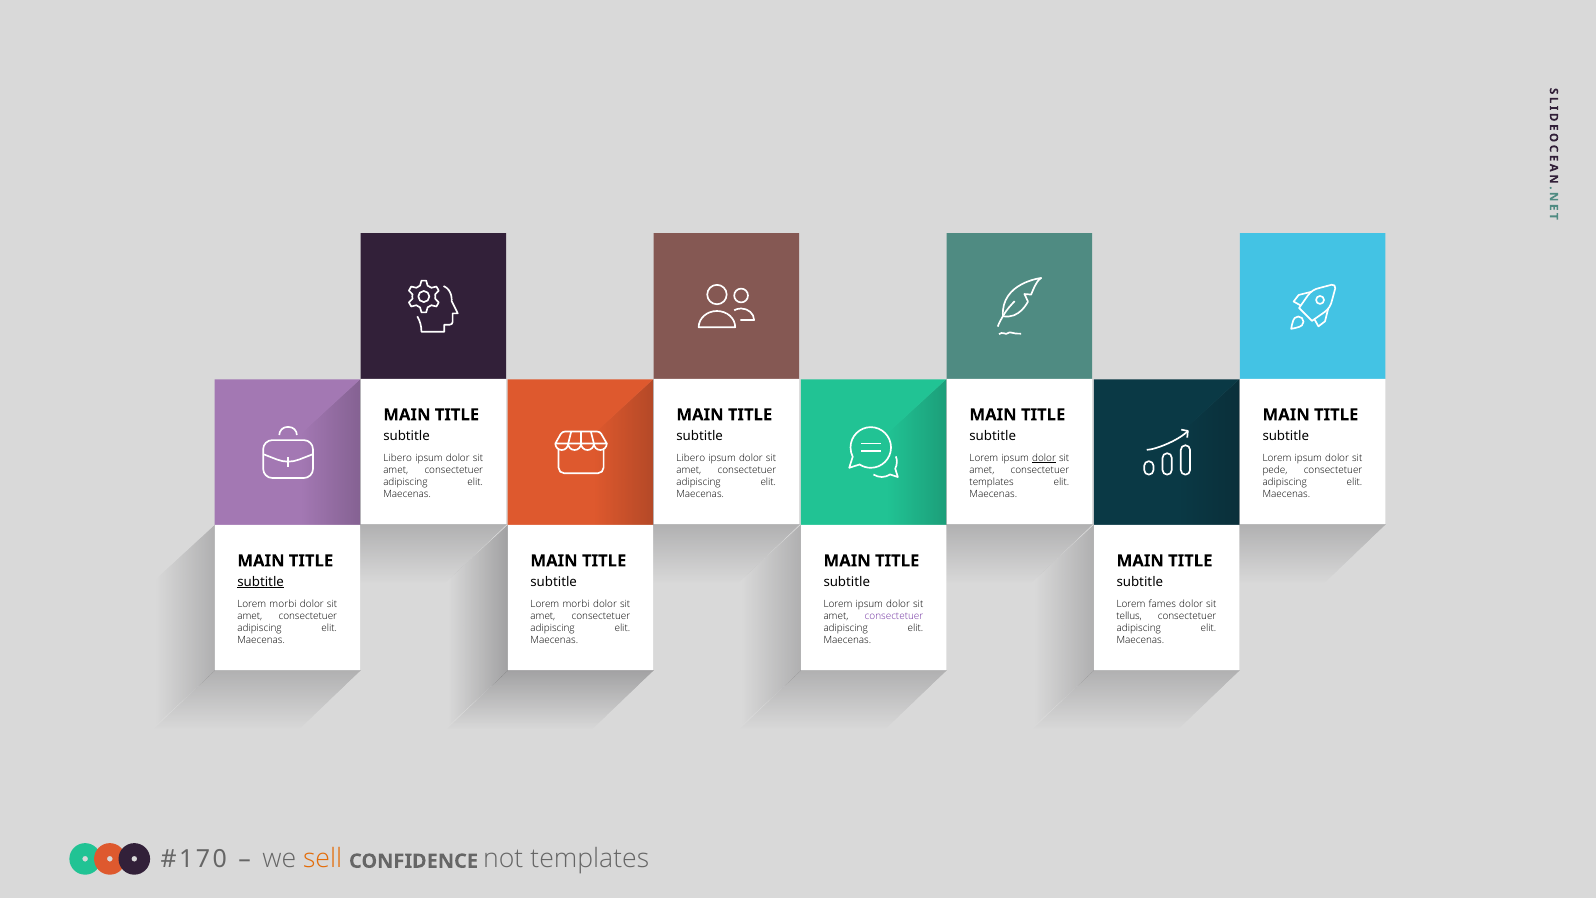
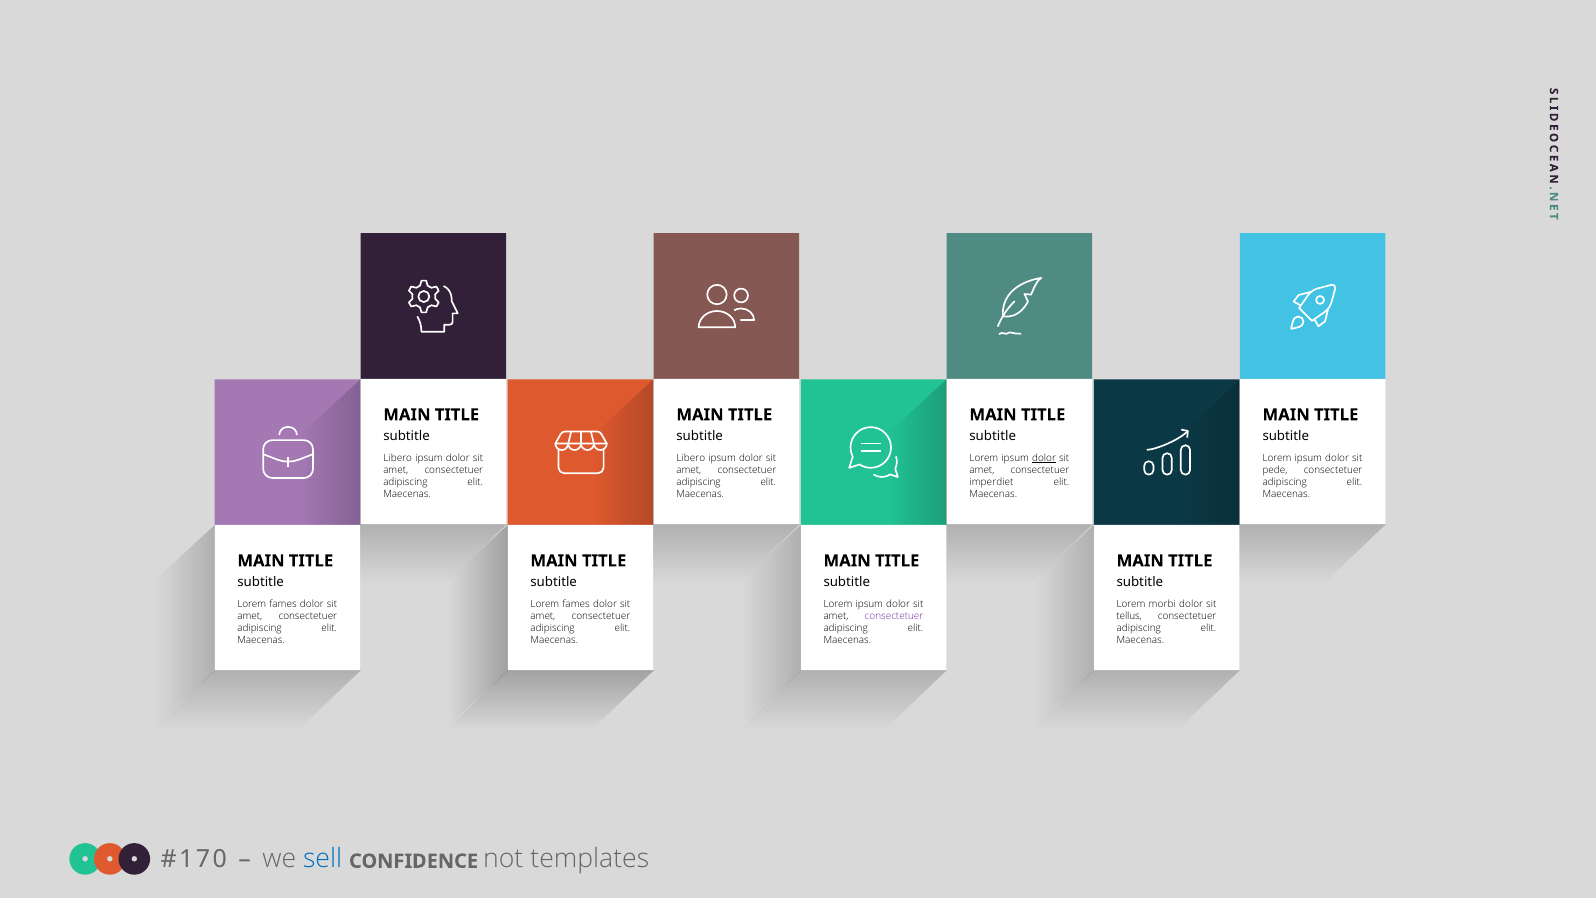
templates at (992, 482): templates -> imperdiet
subtitle at (261, 582) underline: present -> none
morbi at (283, 604): morbi -> fames
morbi at (576, 604): morbi -> fames
fames: fames -> morbi
sell colour: orange -> blue
